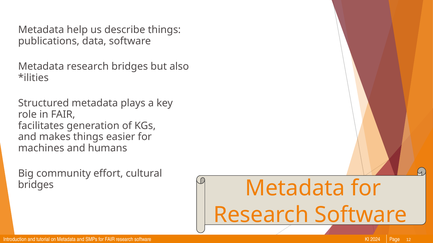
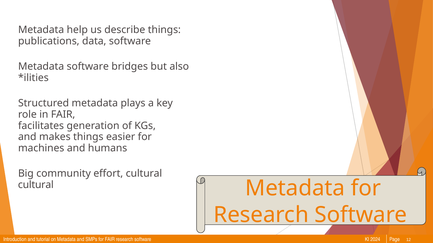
Metadata research: research -> software
bridges at (36, 185): bridges -> cultural
